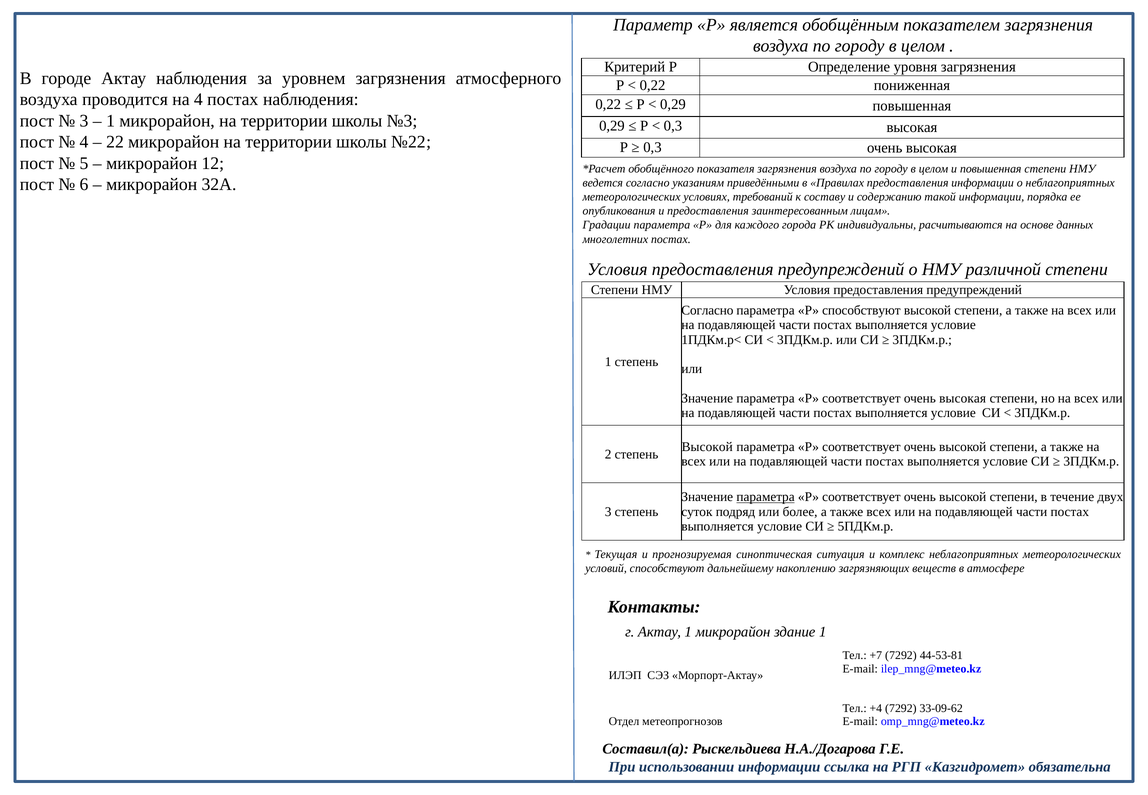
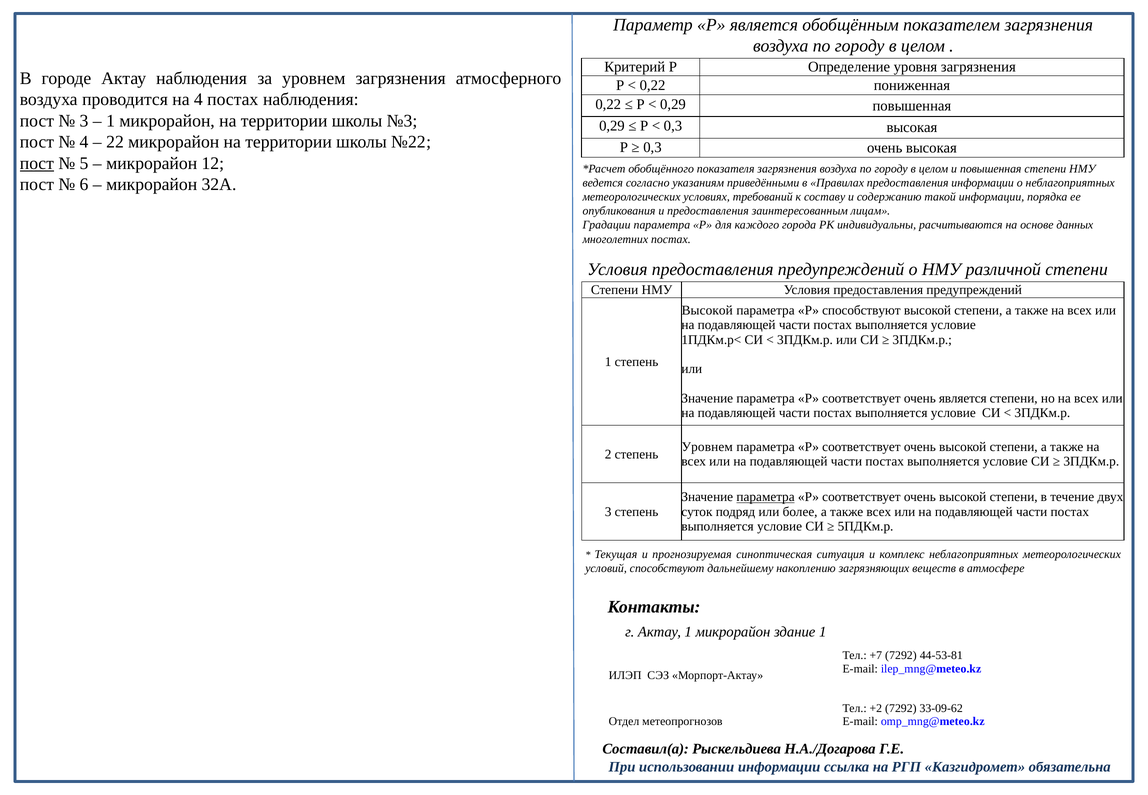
пост at (37, 163) underline: none -> present
Согласно at (707, 310): Согласно -> Высокой
соответствует очень высокая: высокая -> является
Высокой at (707, 447): Высокой -> Уровнем
+4: +4 -> +2
